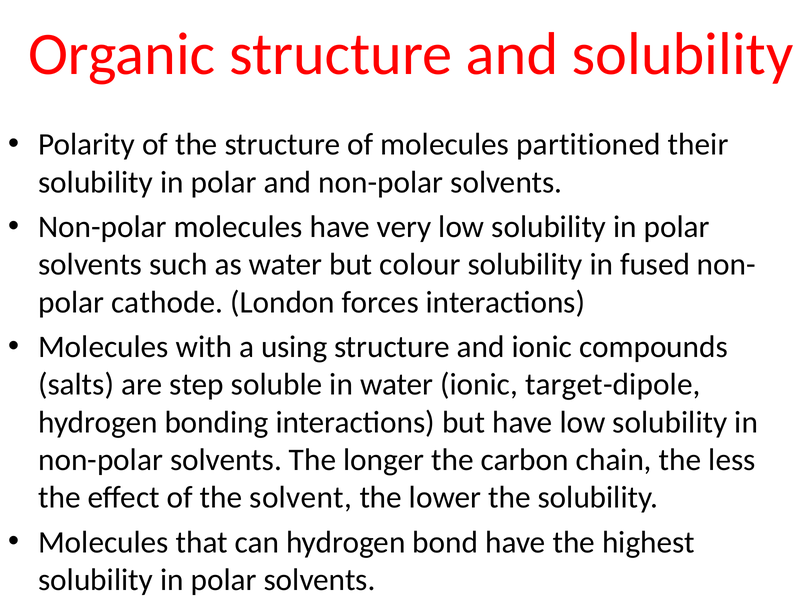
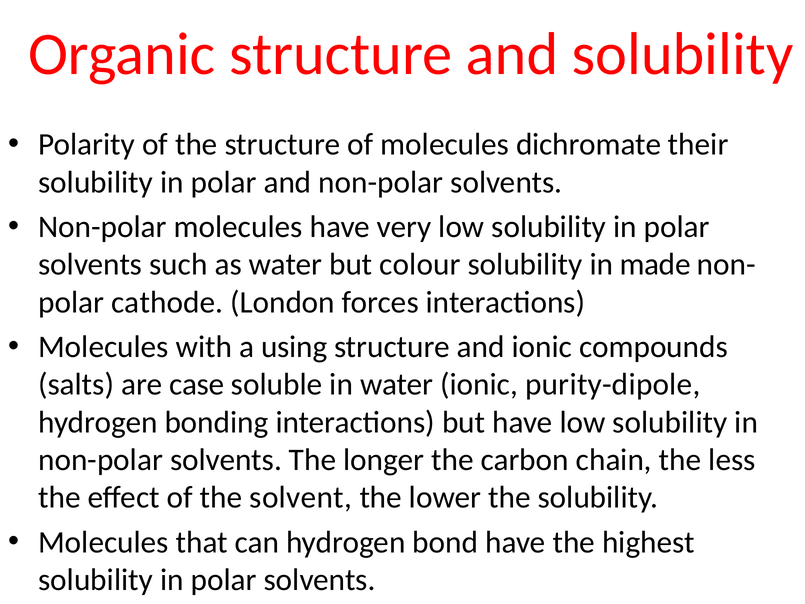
partitioned: partitioned -> dichromate
fused: fused -> made
step: step -> case
target-dipole: target-dipole -> purity-dipole
